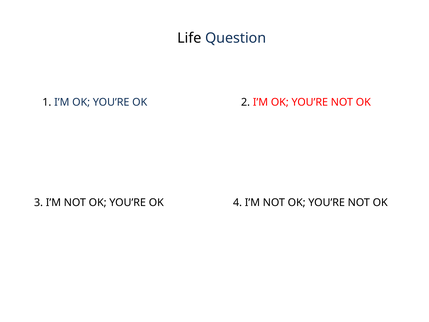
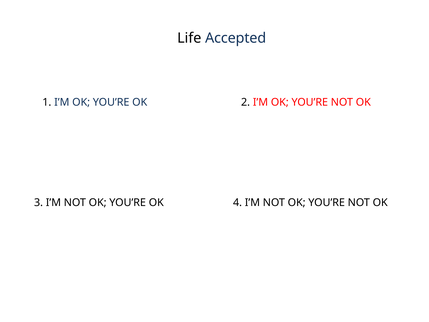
Question: Question -> Accepted
